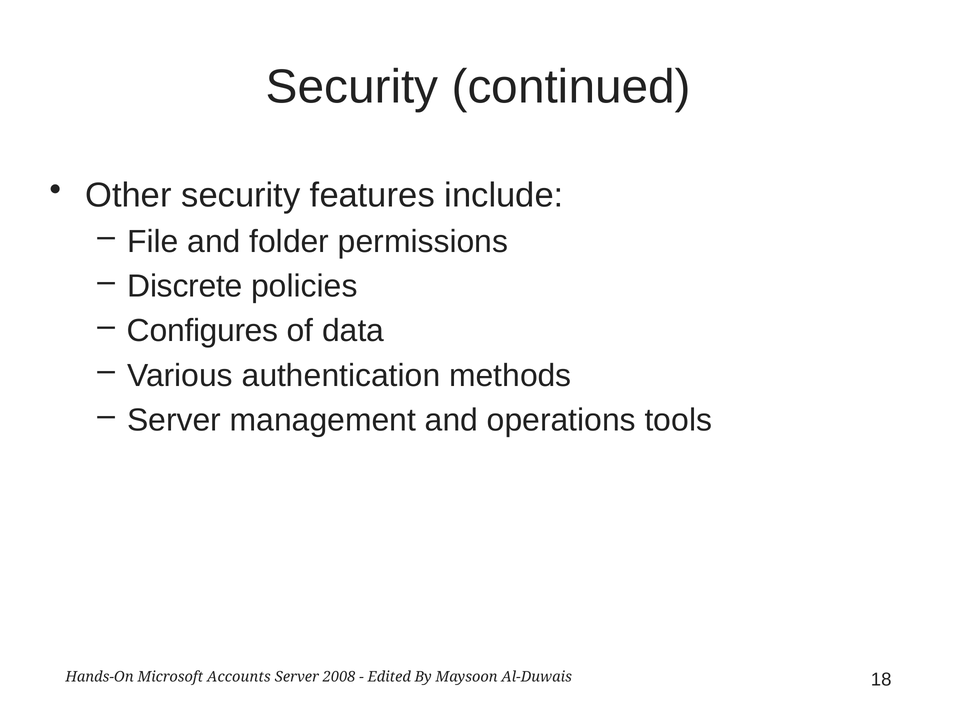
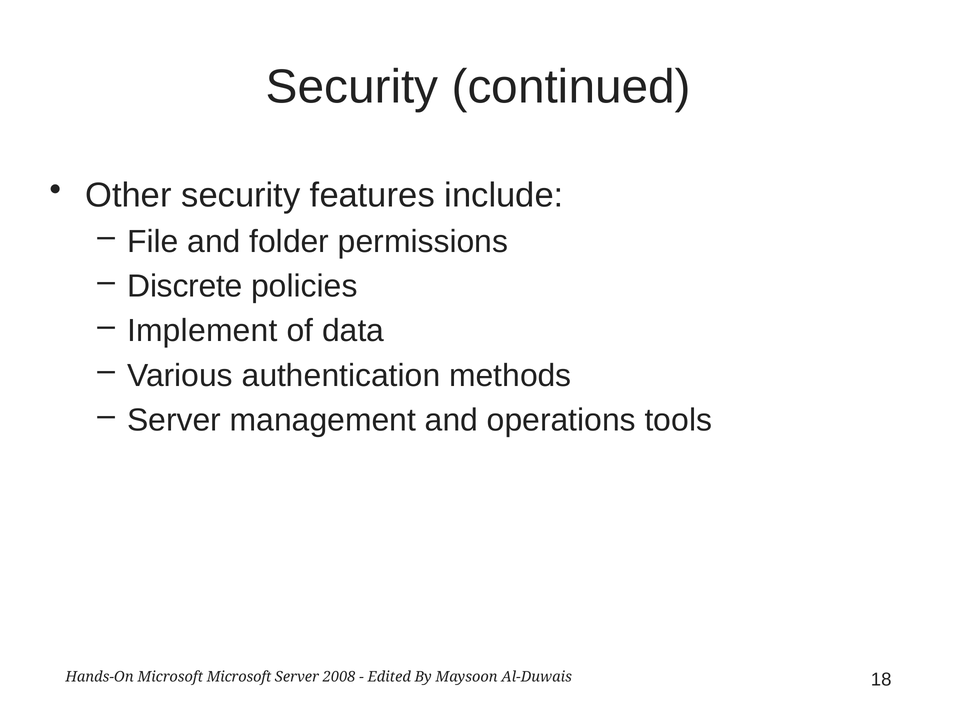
Configures: Configures -> Implement
Microsoft Accounts: Accounts -> Microsoft
